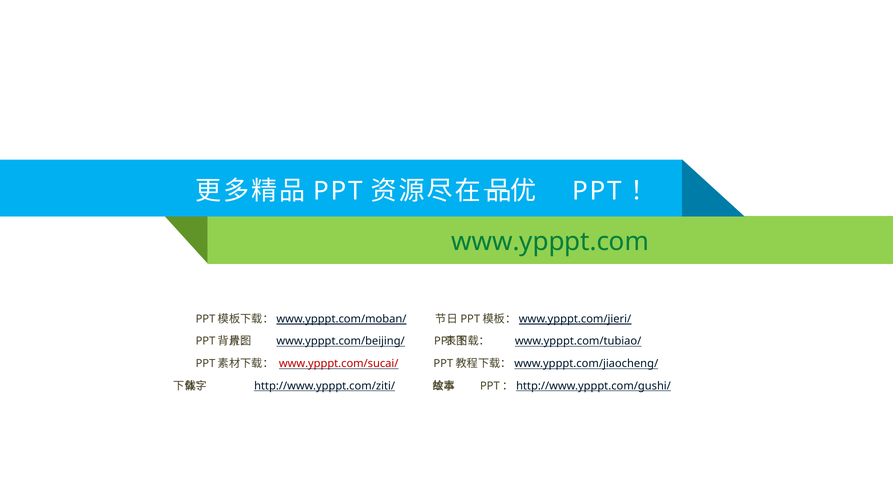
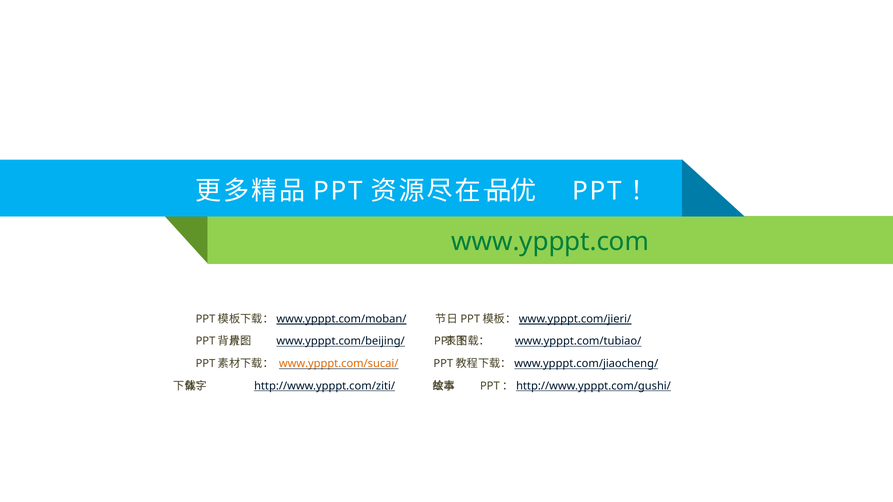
www.ypppt.com/sucai/ colour: red -> orange
